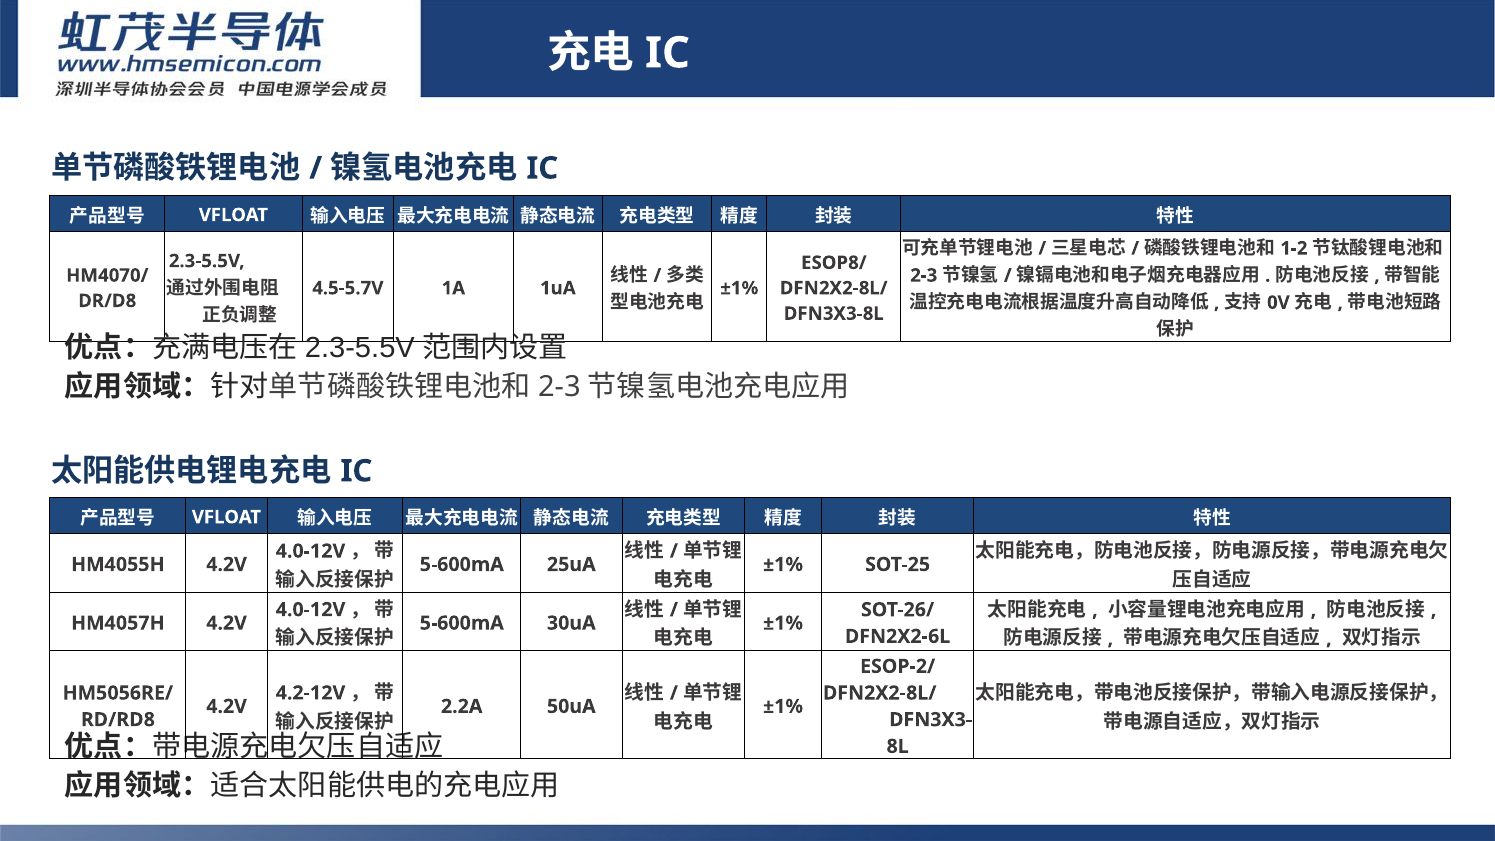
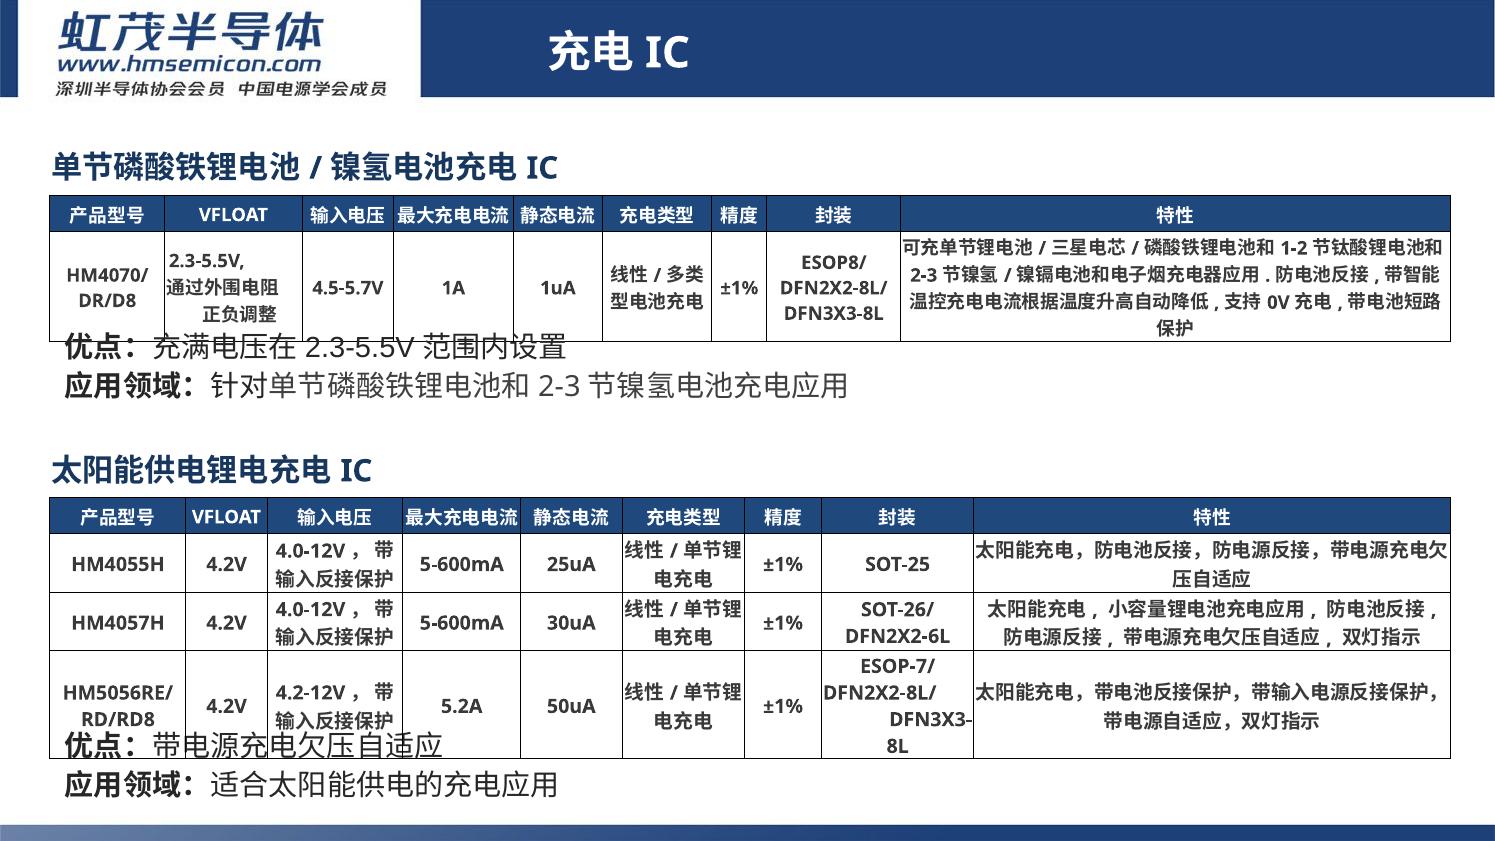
ESOP-2/: ESOP-2/ -> ESOP-7/
2.2A: 2.2A -> 5.2A
